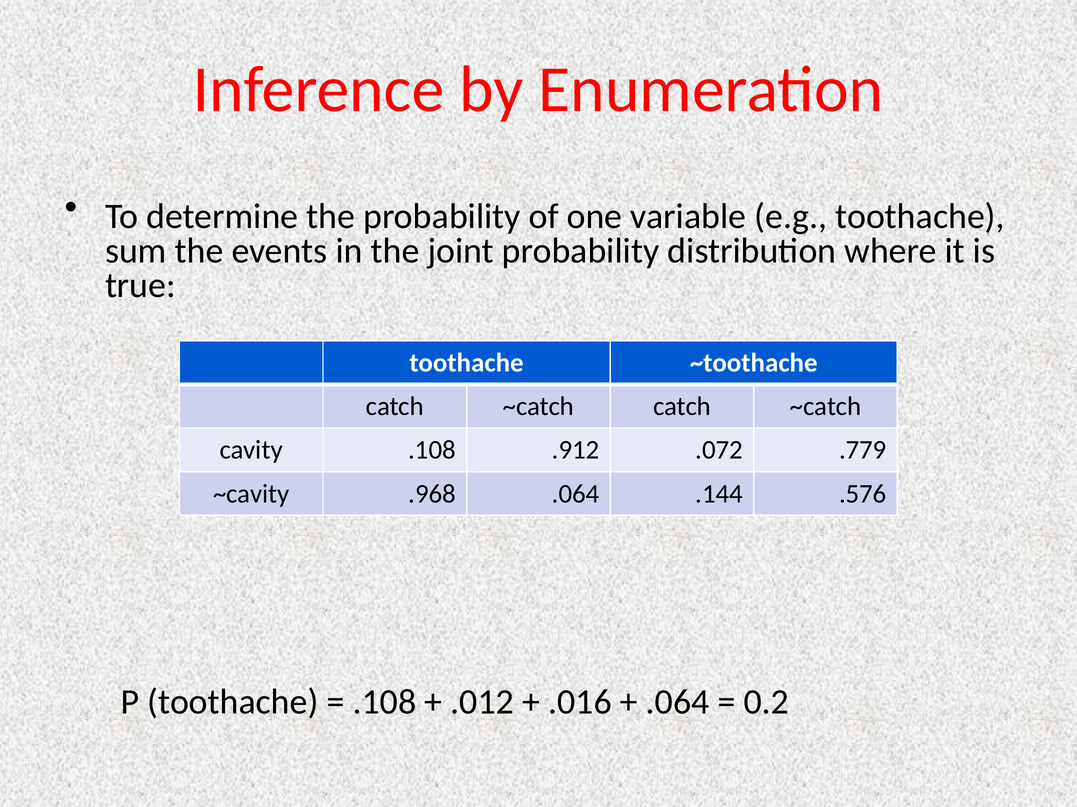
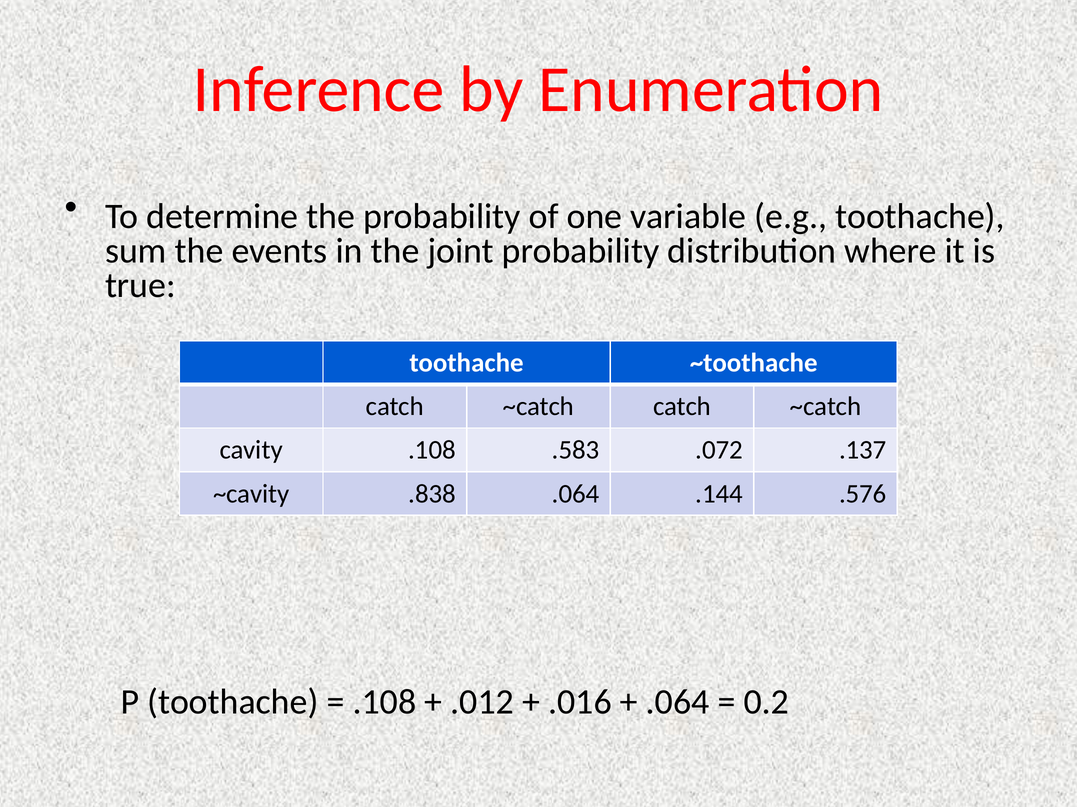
.912: .912 -> .583
.779: .779 -> .137
.968: .968 -> .838
